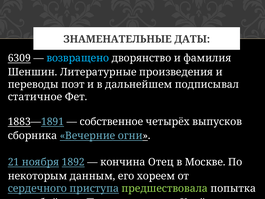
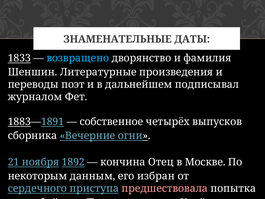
6309: 6309 -> 1833
статичное: статичное -> журналом
хореем: хореем -> избран
предшествовала colour: light green -> pink
